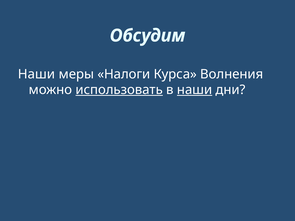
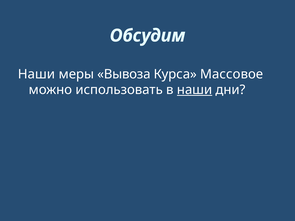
Налоги: Налоги -> Вывоза
Волнения: Волнения -> Массовое
использовать underline: present -> none
